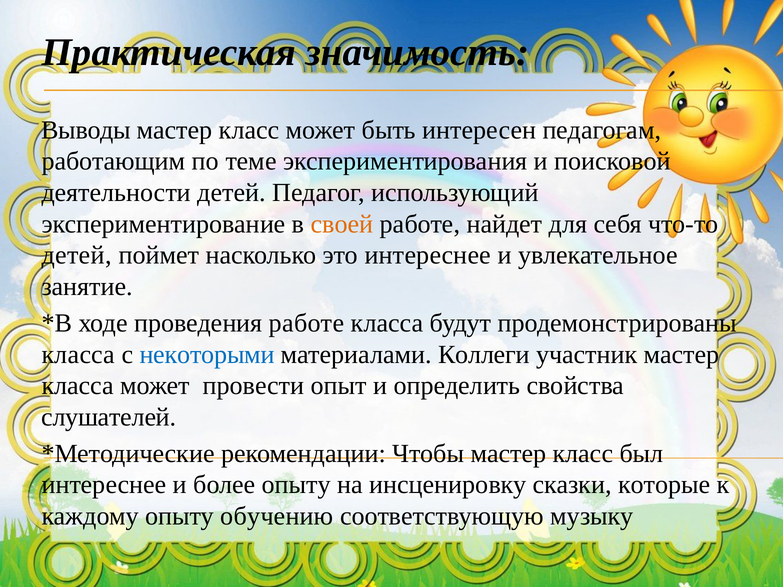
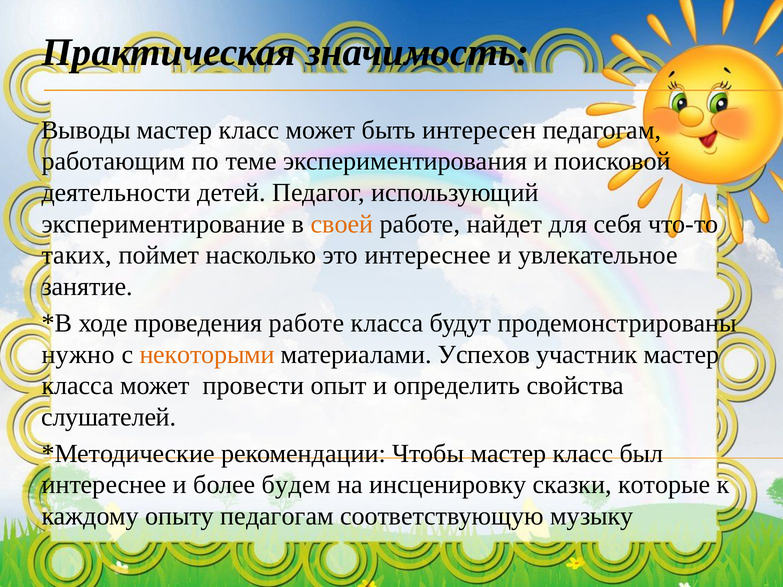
детей at (77, 255): детей -> таких
класса at (78, 355): класса -> нужно
некоторыми colour: blue -> orange
Коллеги: Коллеги -> Успехов
более опыту: опыту -> будем
опыту обучению: обучению -> педагогам
